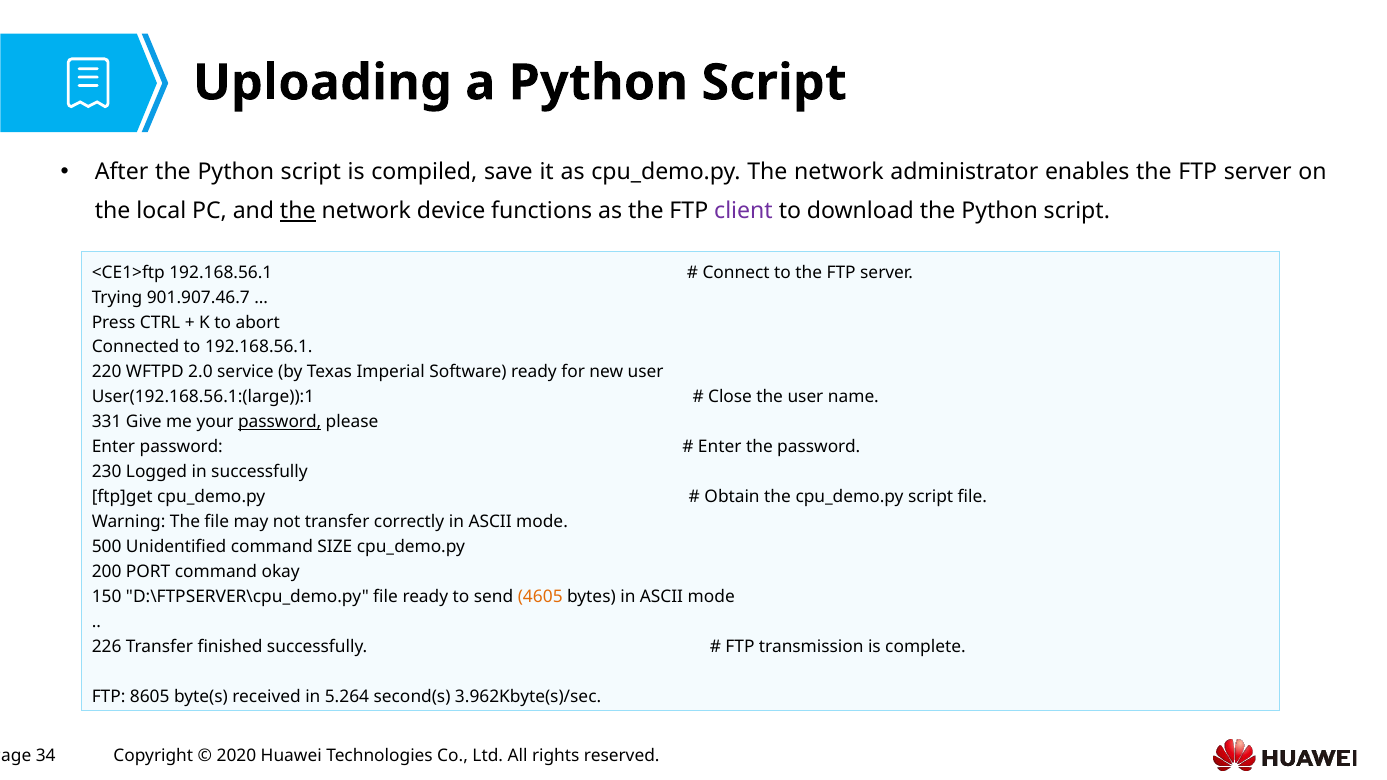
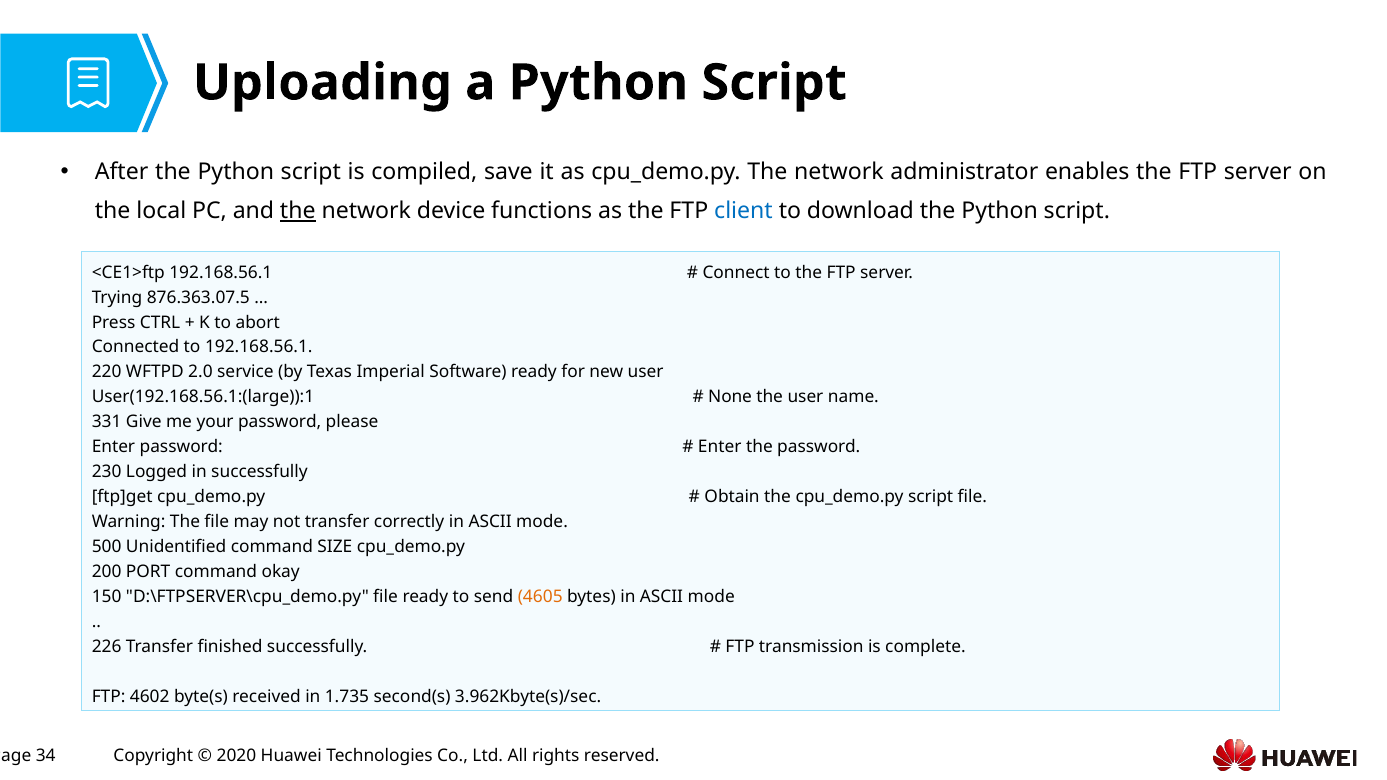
client colour: purple -> blue
901.907.46.7: 901.907.46.7 -> 876.363.07.5
Close: Close -> None
password at (280, 422) underline: present -> none
8605: 8605 -> 4602
5.264: 5.264 -> 1.735
